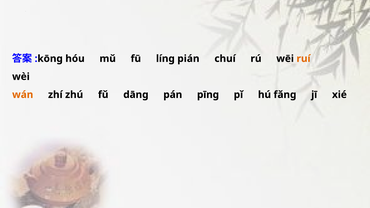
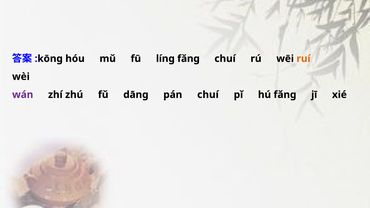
línɡ pián: pián -> fǎnɡ
wán colour: orange -> purple
pán pīnɡ: pīnɡ -> chuí
